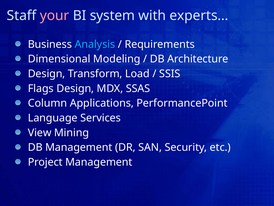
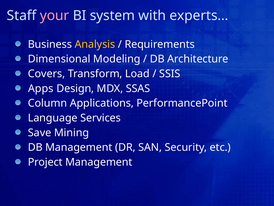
Analysis colour: light blue -> yellow
Design at (47, 74): Design -> Covers
Flags: Flags -> Apps
View: View -> Save
